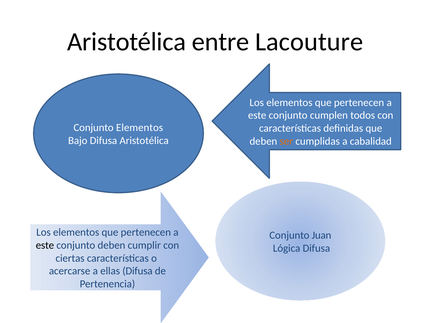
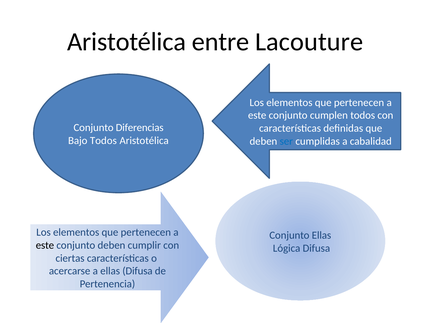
Conjunto Elementos: Elementos -> Diferencias
Bajo Difusa: Difusa -> Todos
ser colour: orange -> blue
Conjunto Juan: Juan -> Ellas
